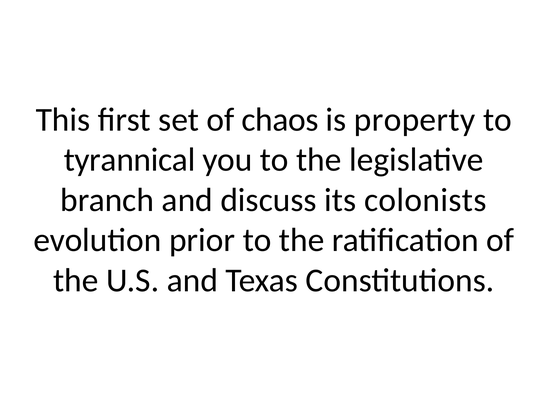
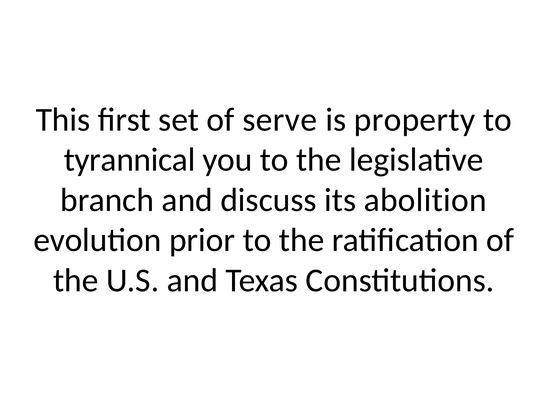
chaos: chaos -> serve
colonists: colonists -> abolition
